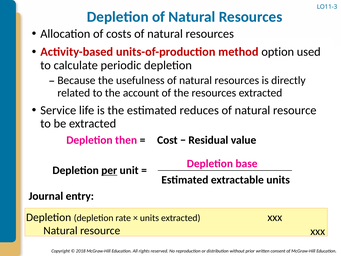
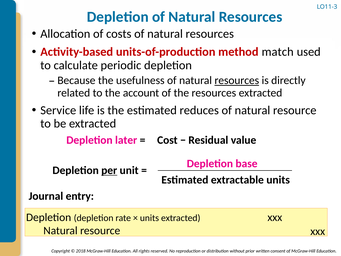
option: option -> match
resources at (237, 80) underline: none -> present
then: then -> later
